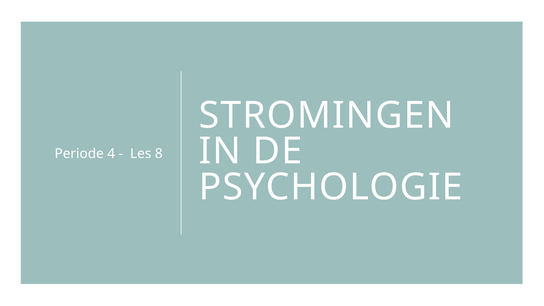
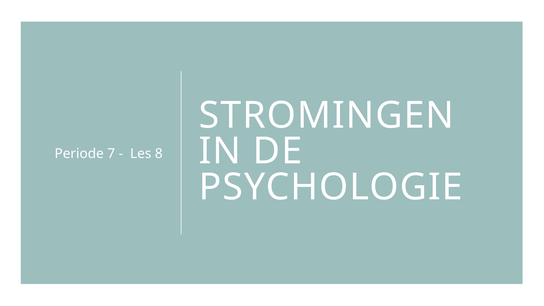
4: 4 -> 7
